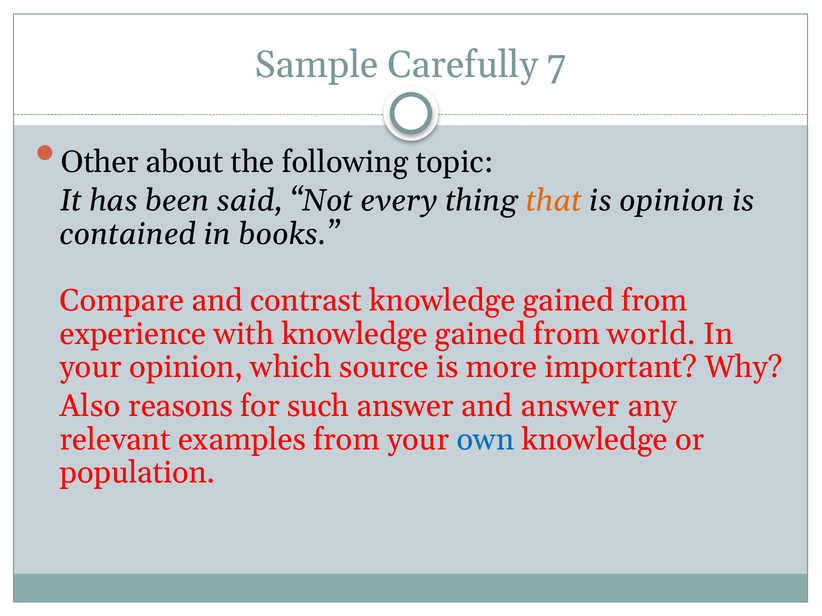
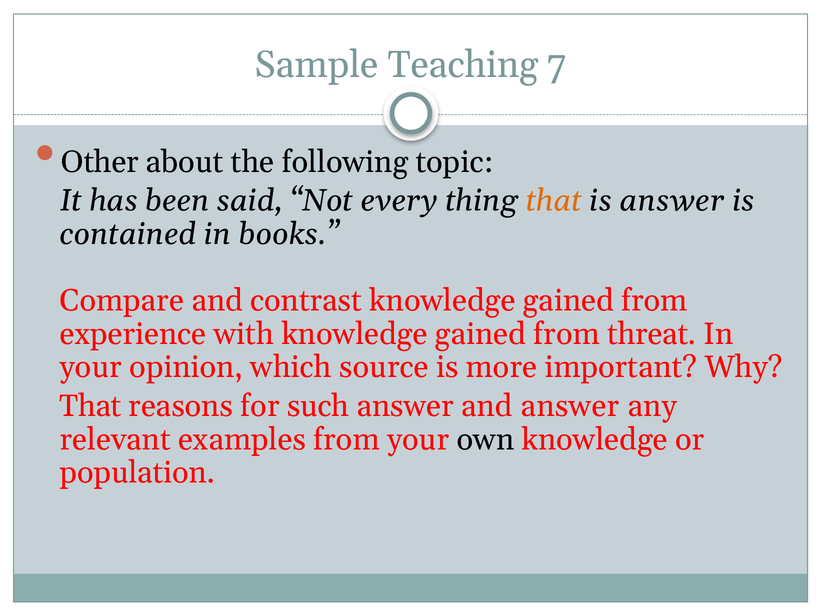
Carefully: Carefully -> Teaching
is opinion: opinion -> answer
world: world -> threat
Also at (90, 406): Also -> That
own colour: blue -> black
